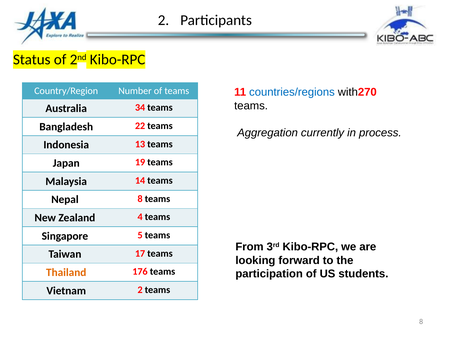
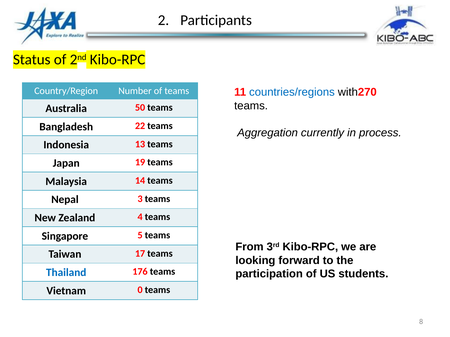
34: 34 -> 50
Nepal 8: 8 -> 3
Thailand colour: orange -> blue
Vietnam 2: 2 -> 0
